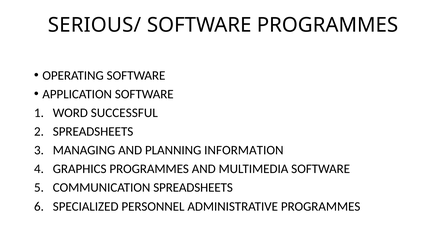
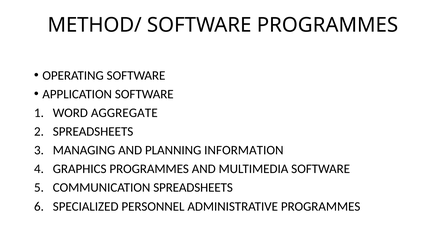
SERIOUS/: SERIOUS/ -> METHOD/
SUCCESSFUL: SUCCESSFUL -> AGGREGATE
